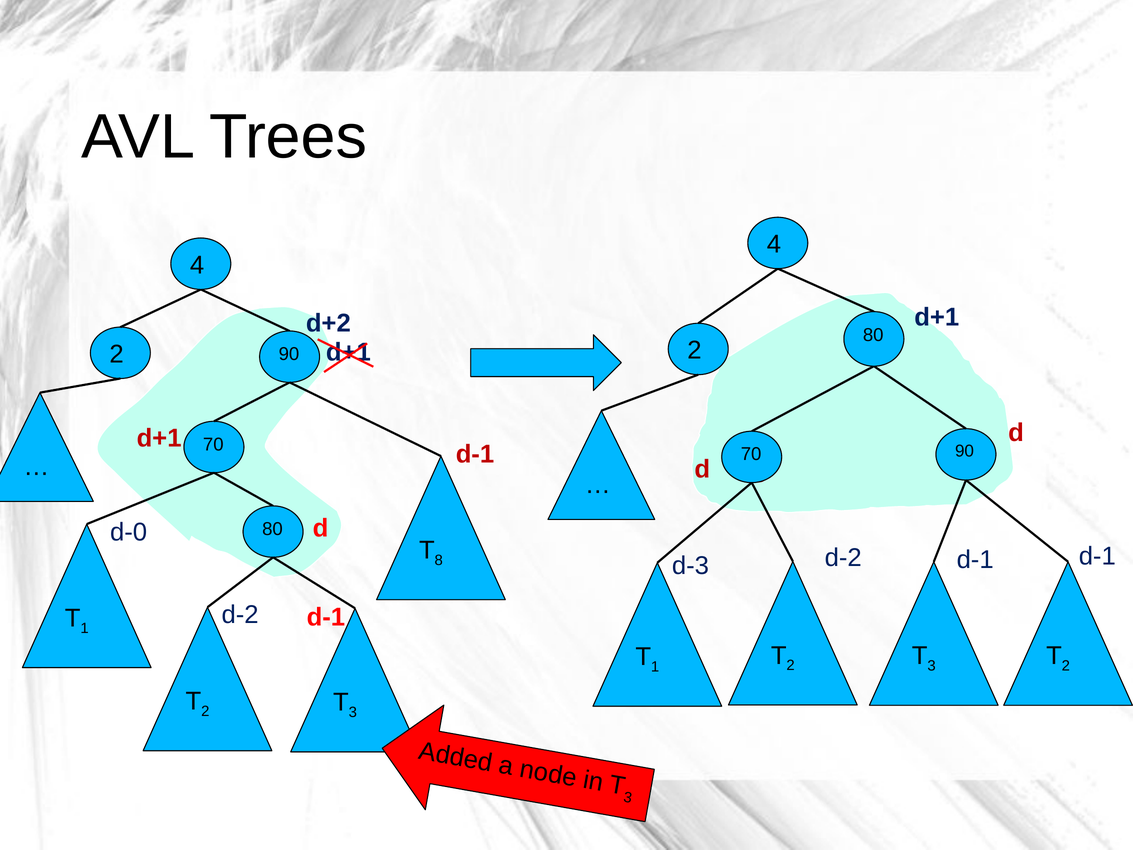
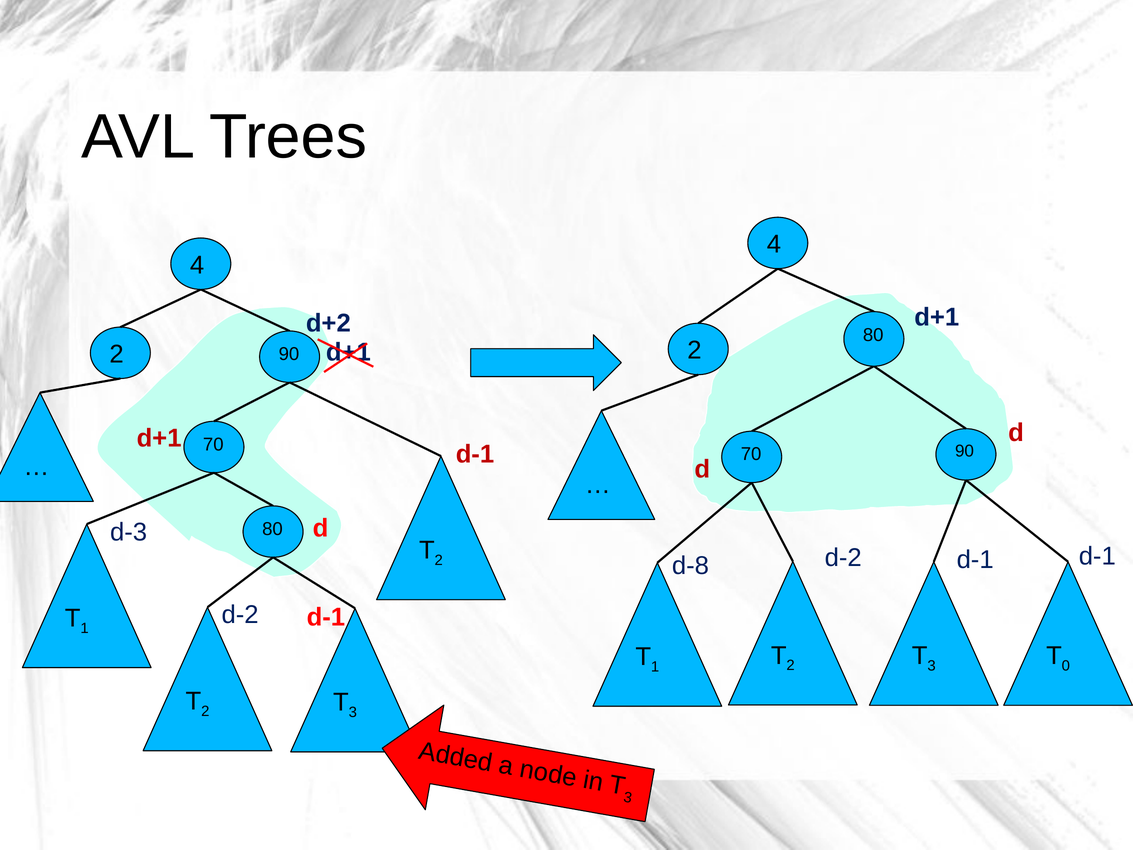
d-0: d-0 -> d-3
8 at (439, 560): 8 -> 2
d-3: d-3 -> d-8
2 at (1066, 666): 2 -> 0
